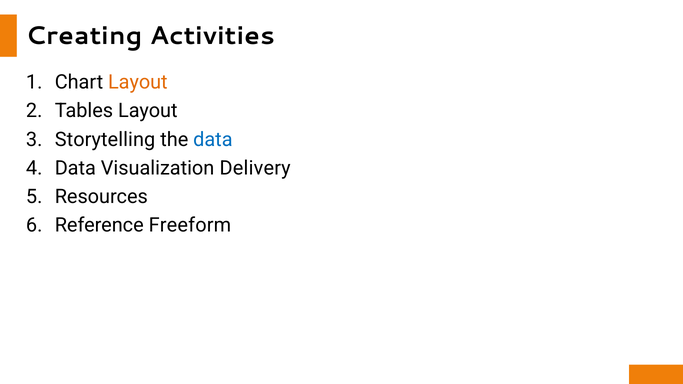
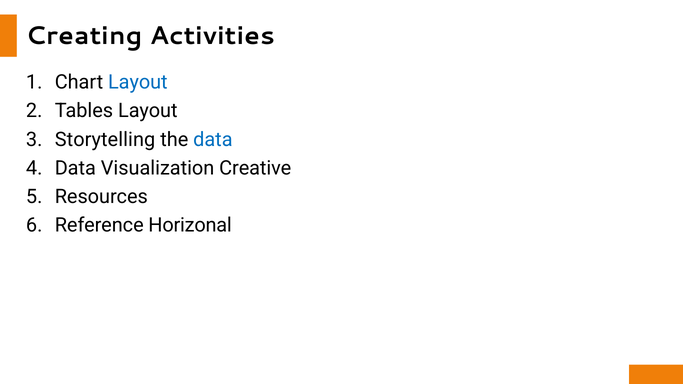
Layout at (138, 82) colour: orange -> blue
Delivery: Delivery -> Creative
Freeform: Freeform -> Horizonal
